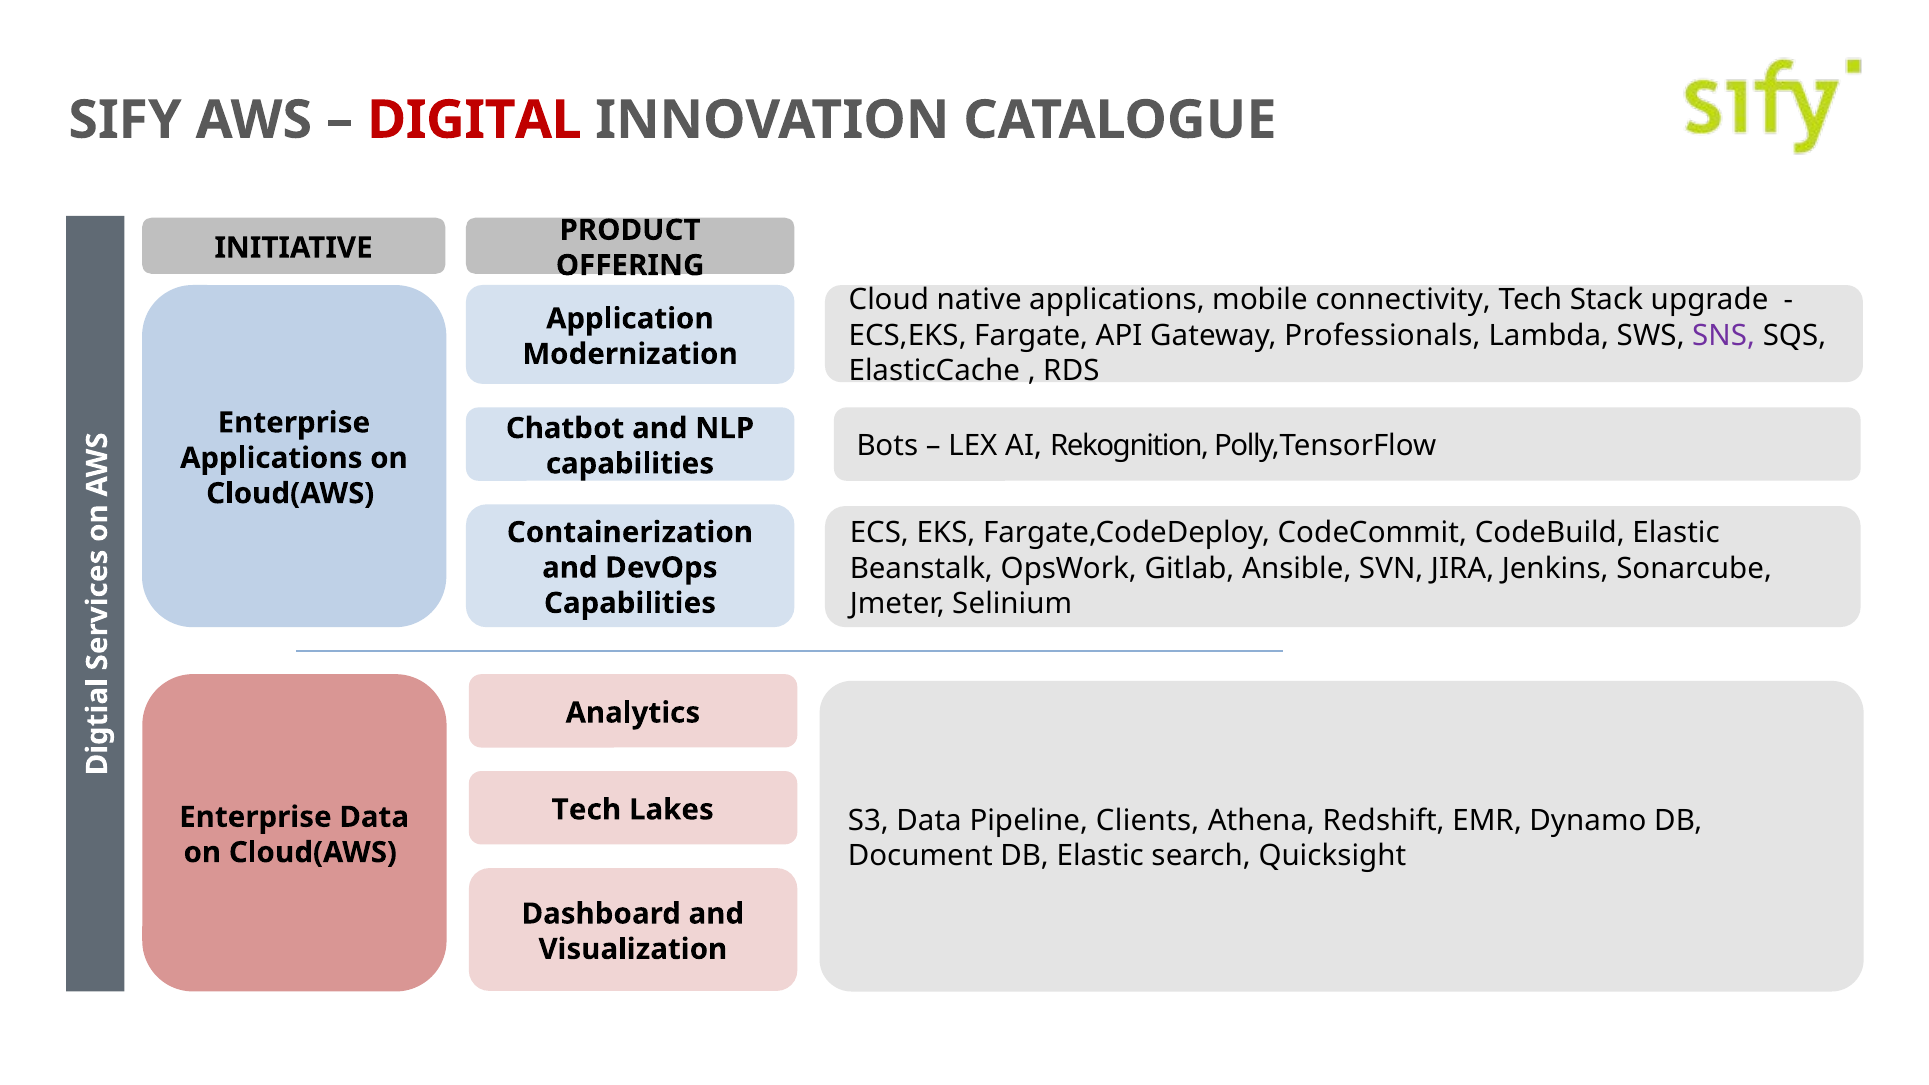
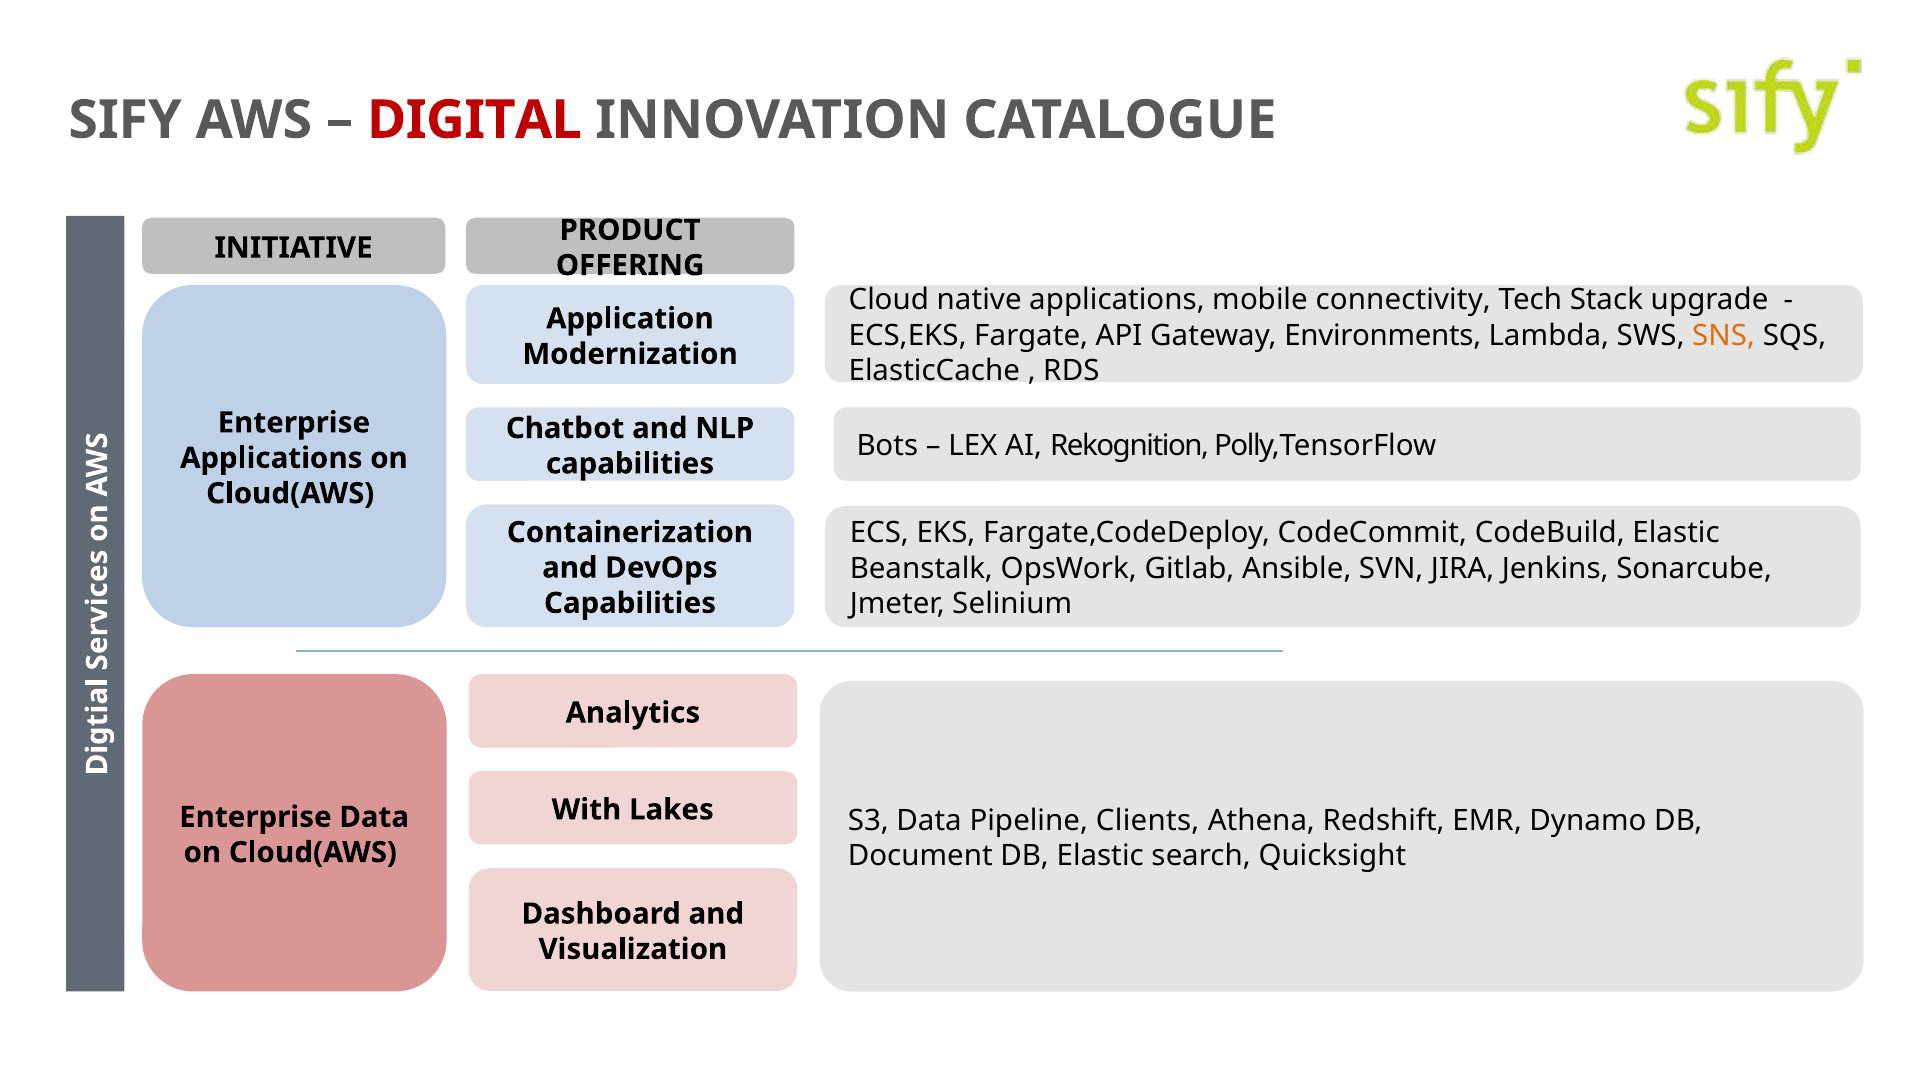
Professionals: Professionals -> Environments
SNS colour: purple -> orange
Tech at (586, 810): Tech -> With
